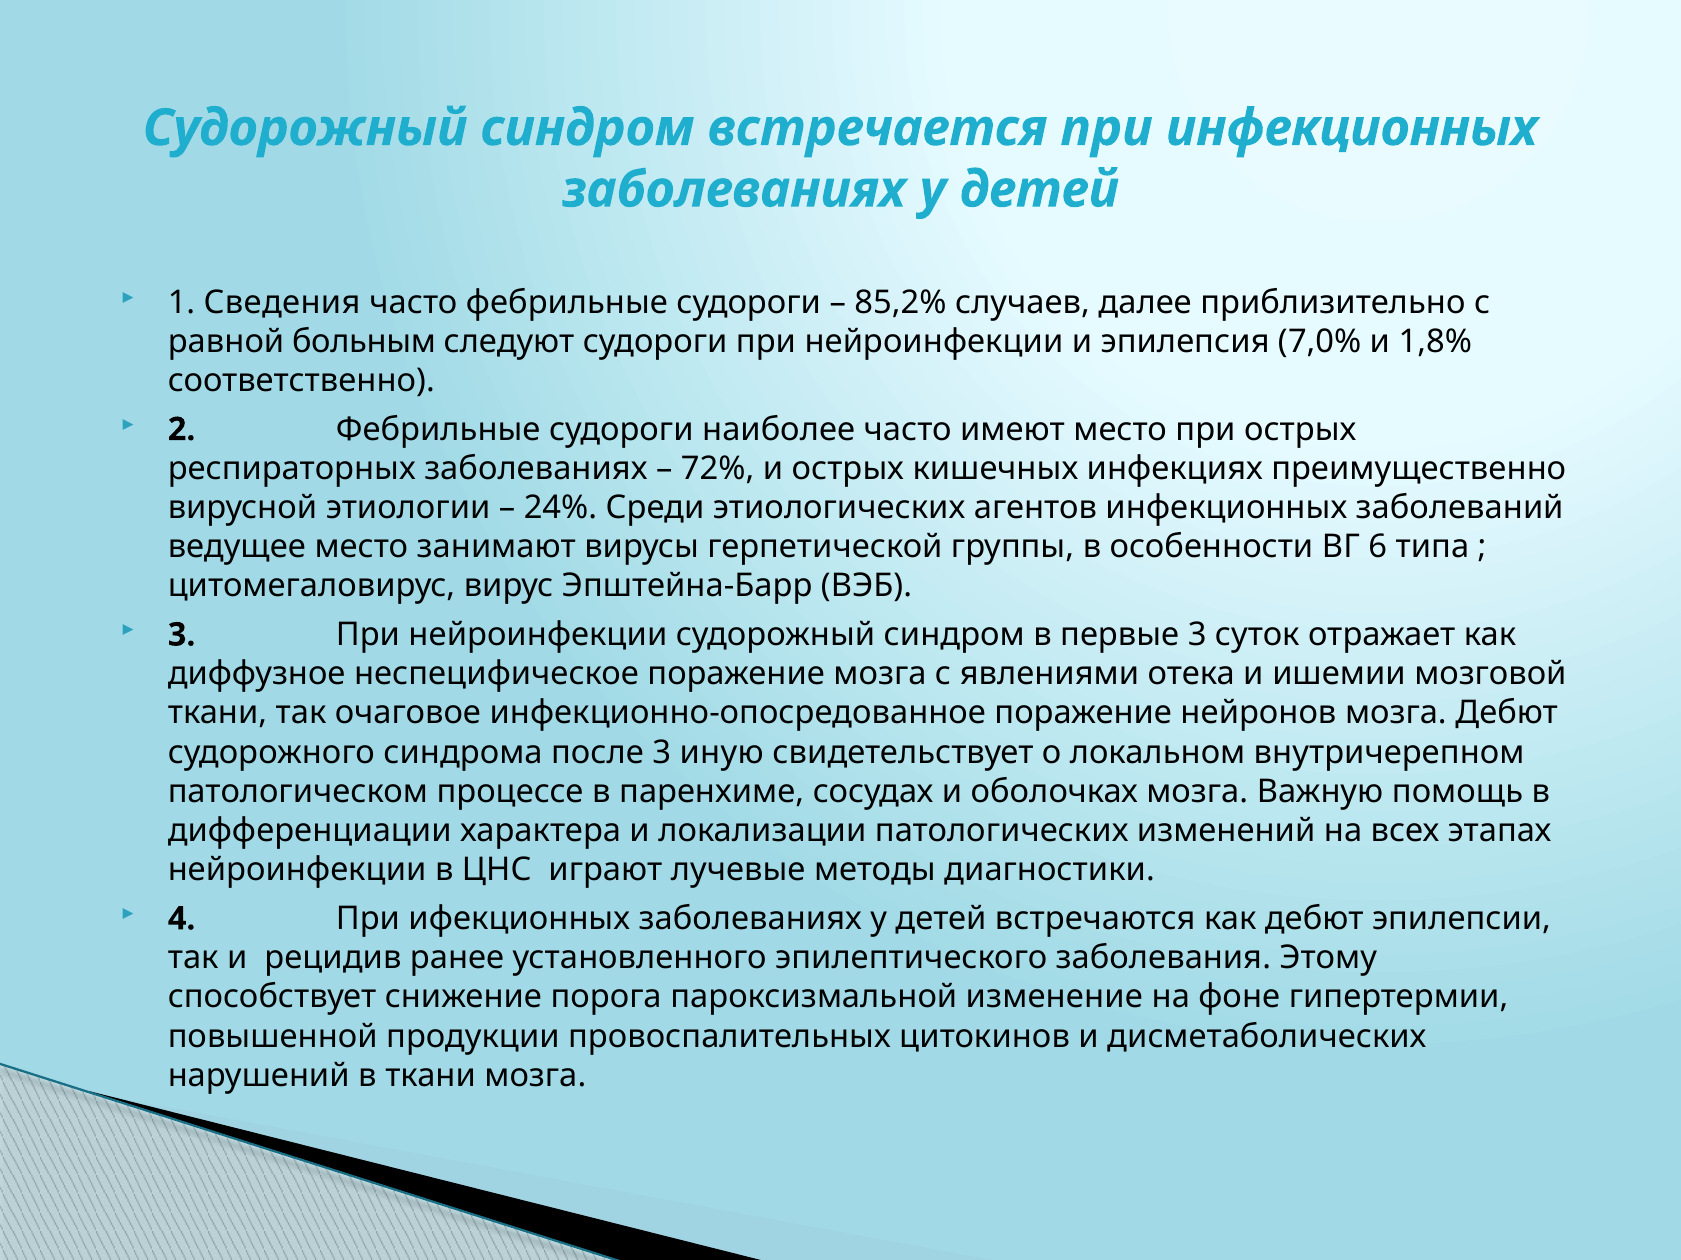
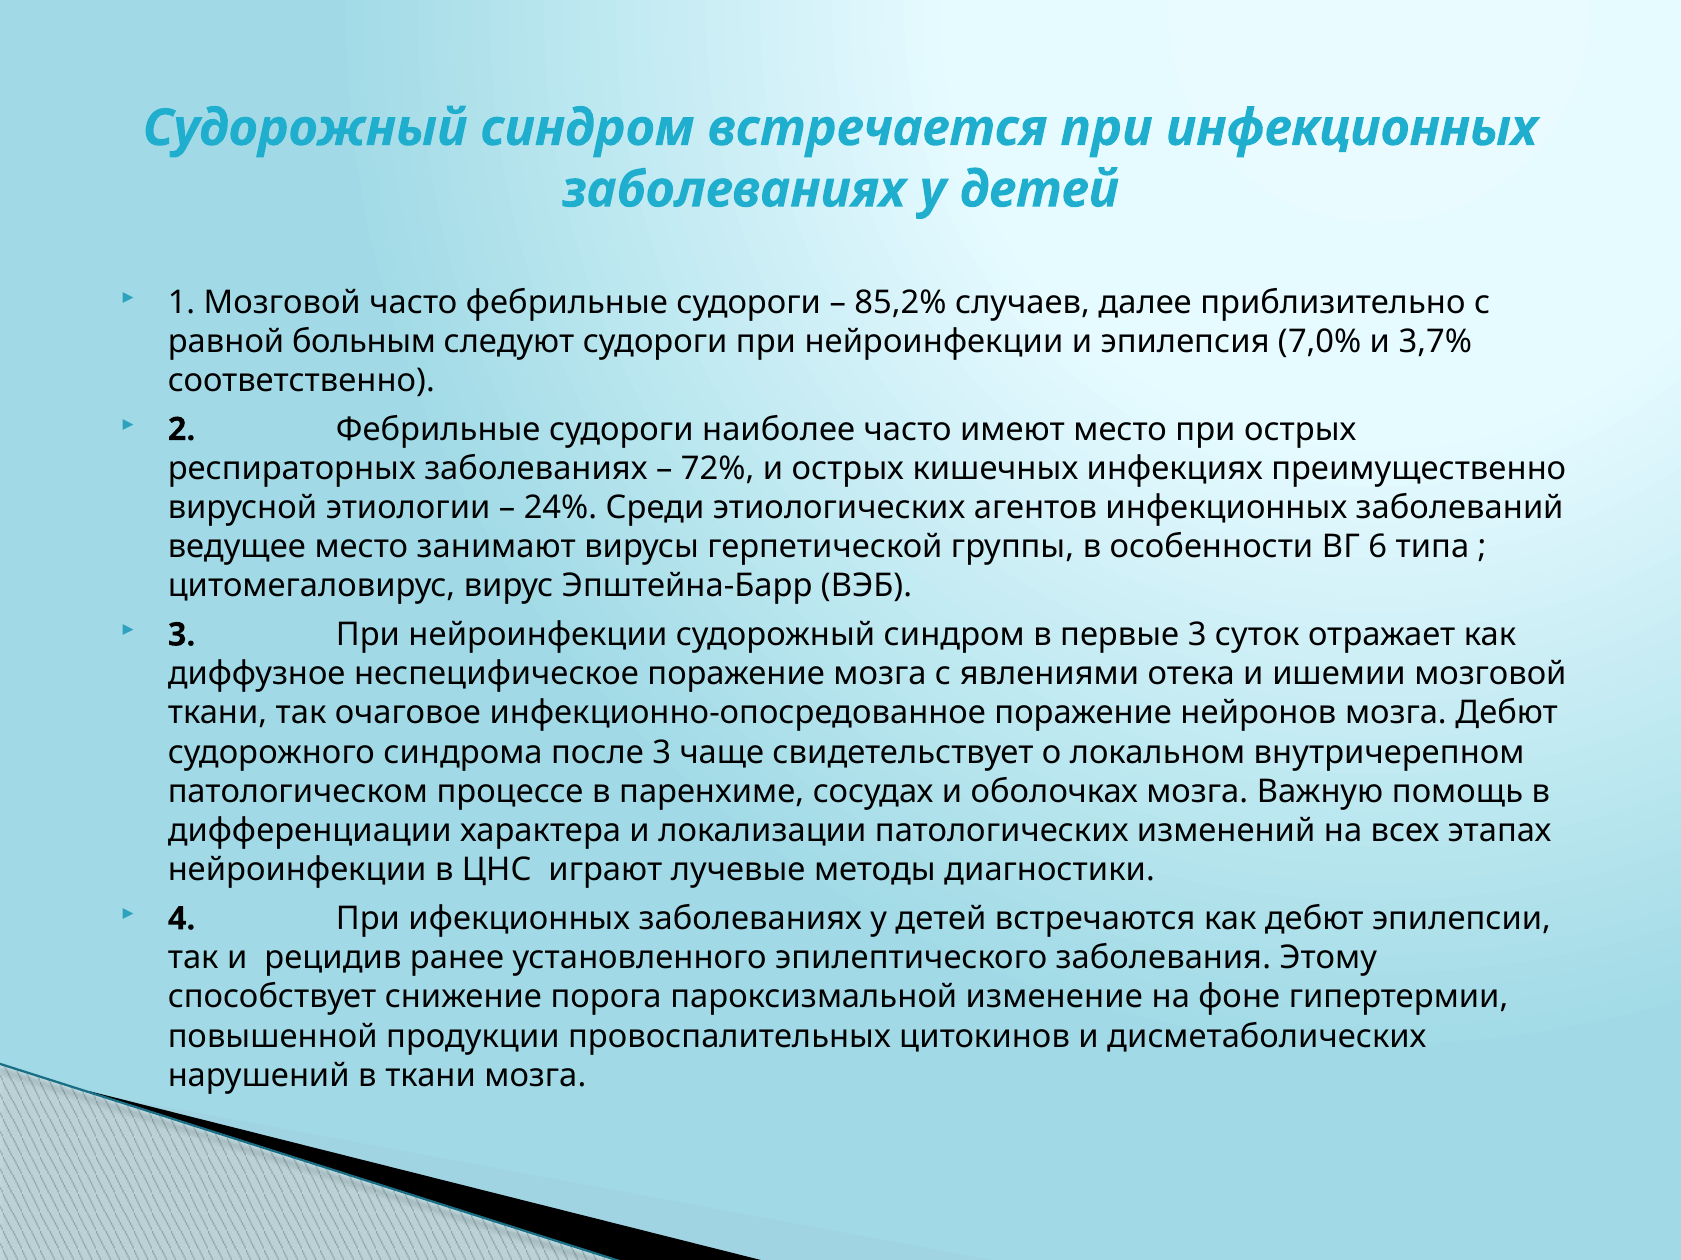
1 Сведения: Сведения -> Мозговой
1,8%: 1,8% -> 3,7%
иную: иную -> чаще
